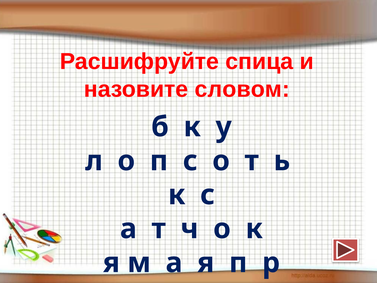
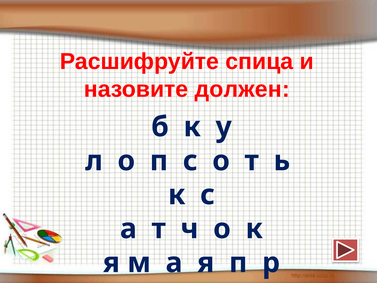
словом: словом -> должен
